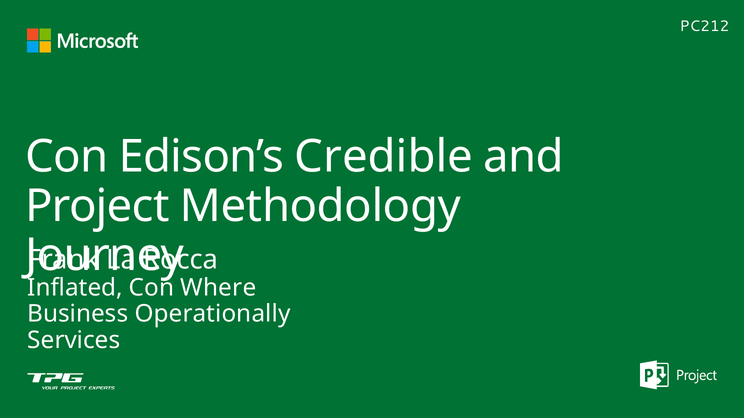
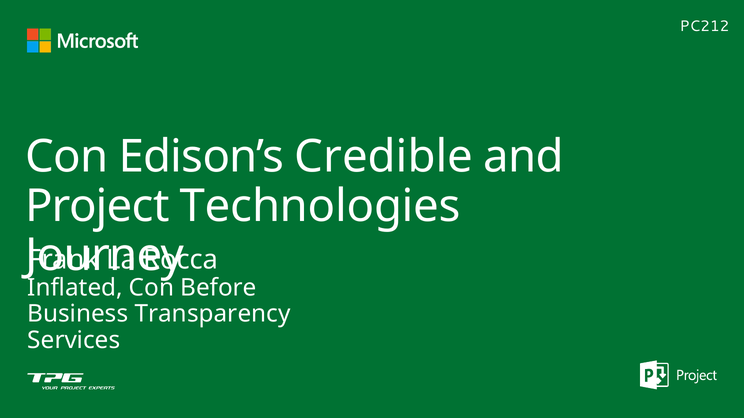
Methodology: Methodology -> Technologies
Where: Where -> Before
Operationally: Operationally -> Transparency
